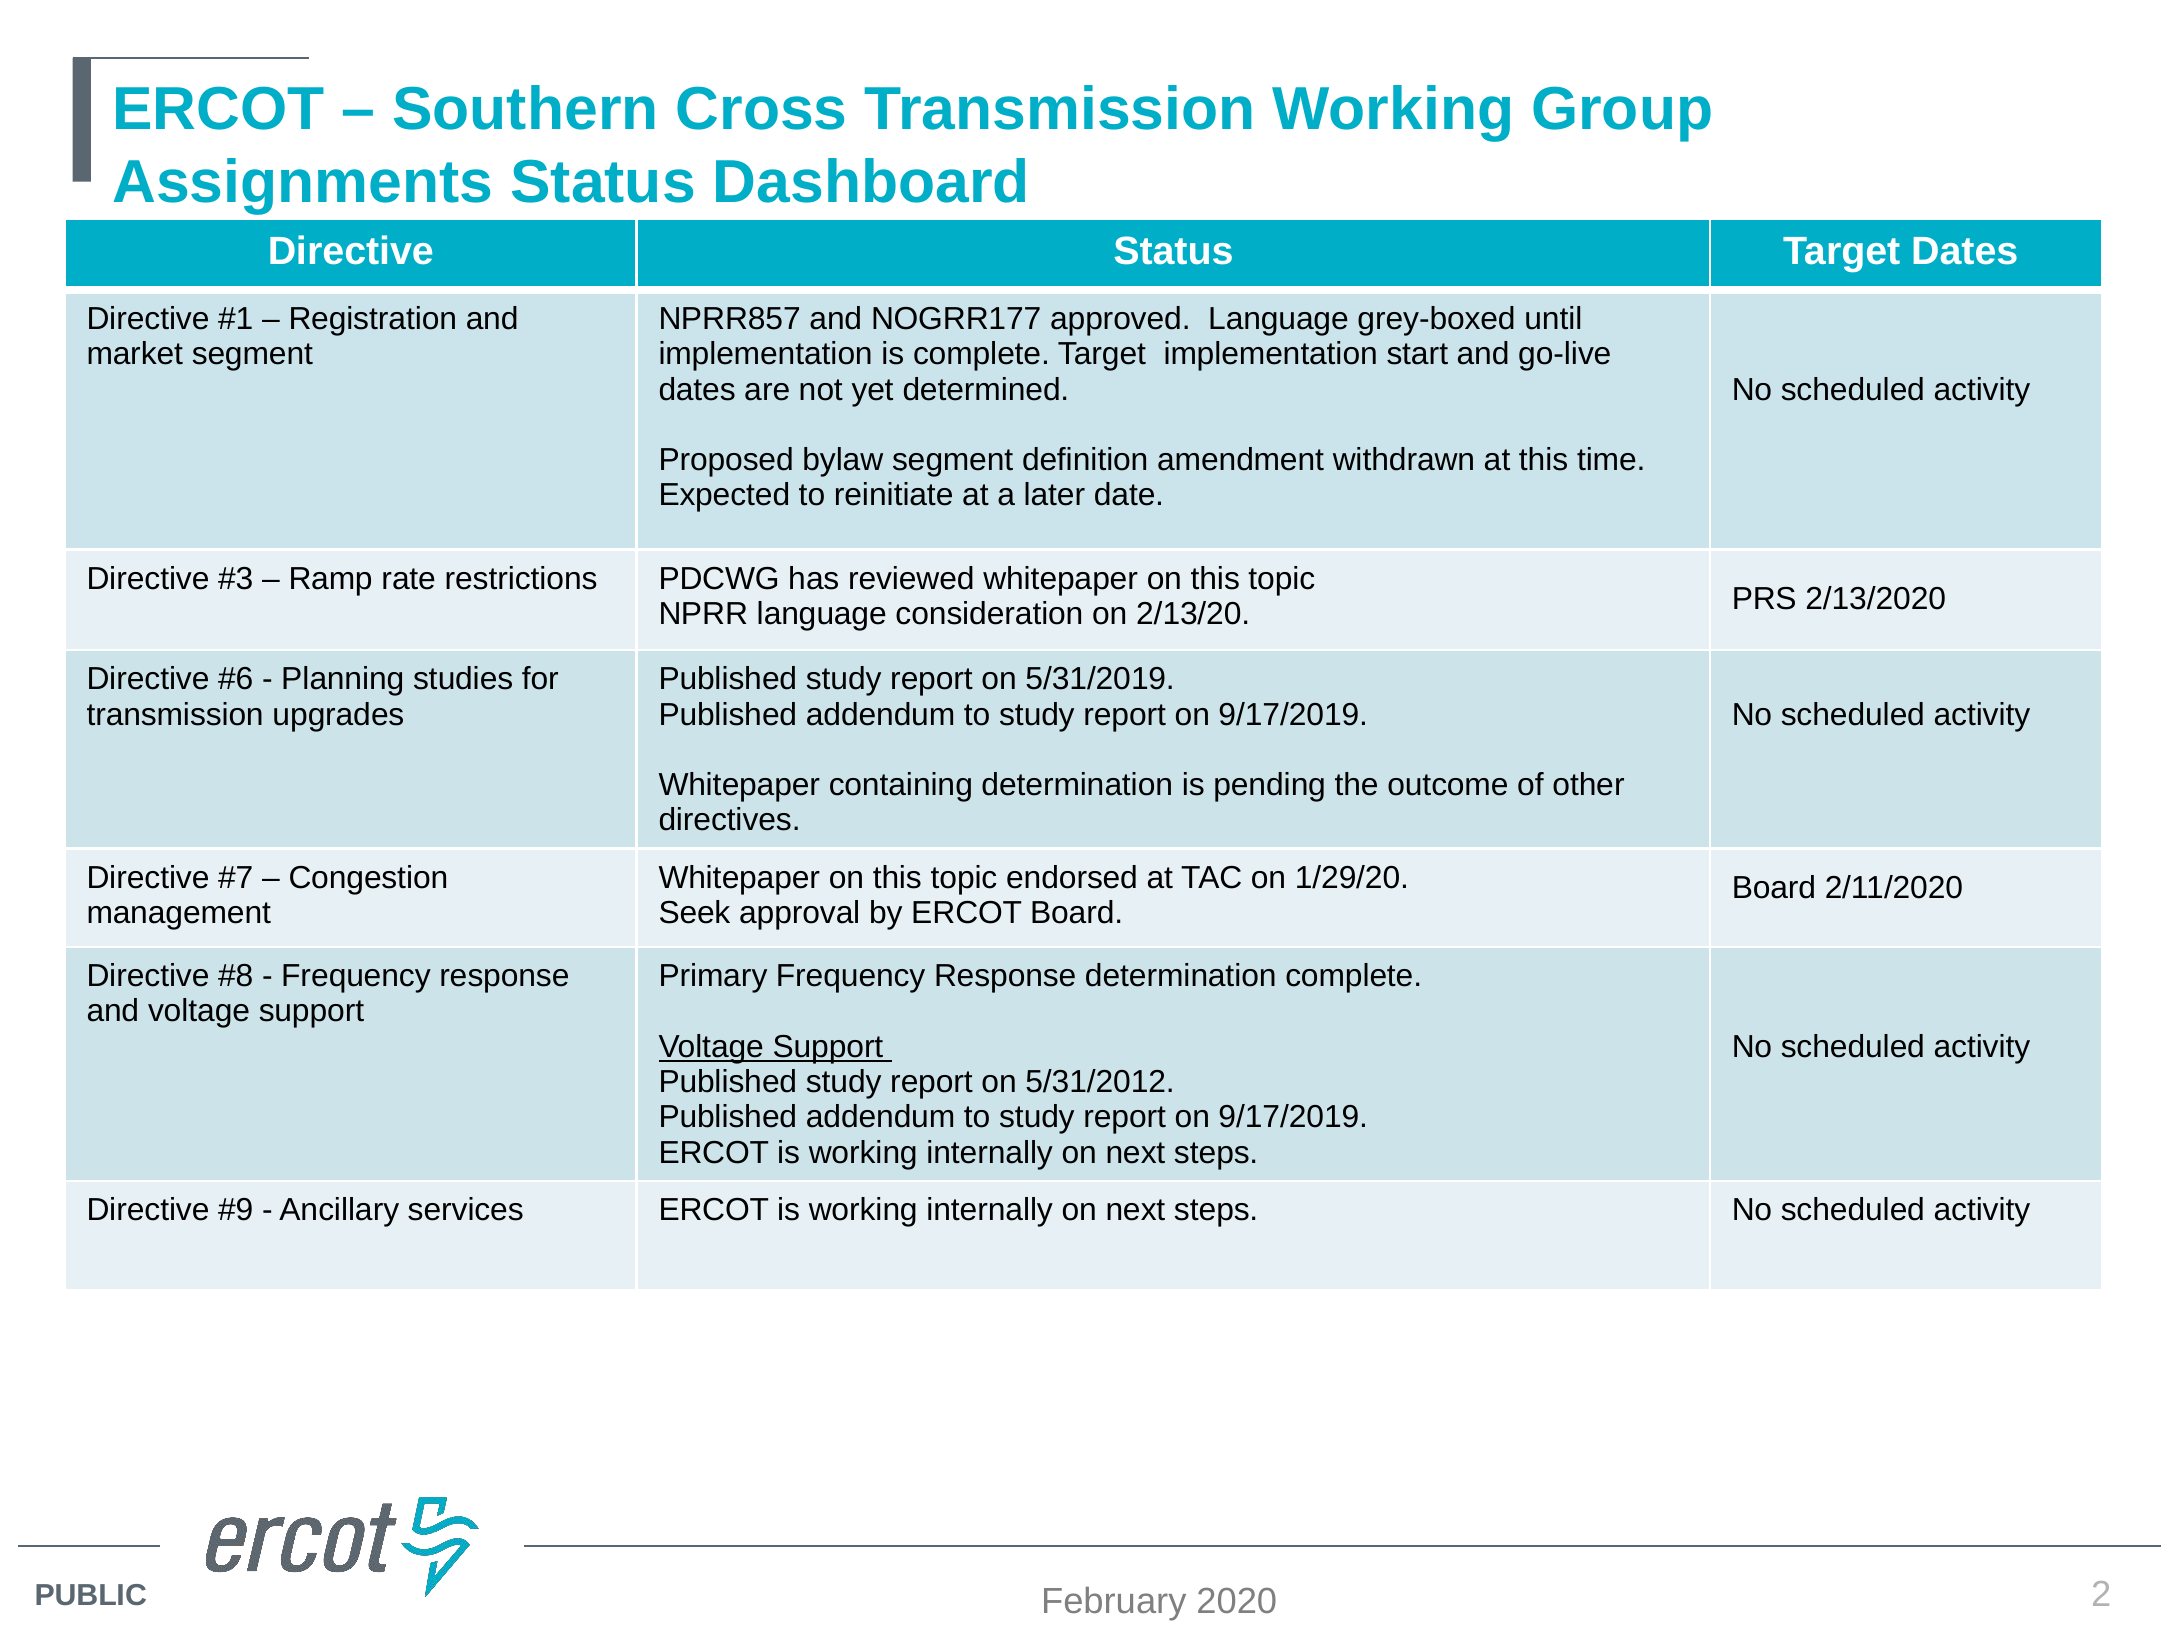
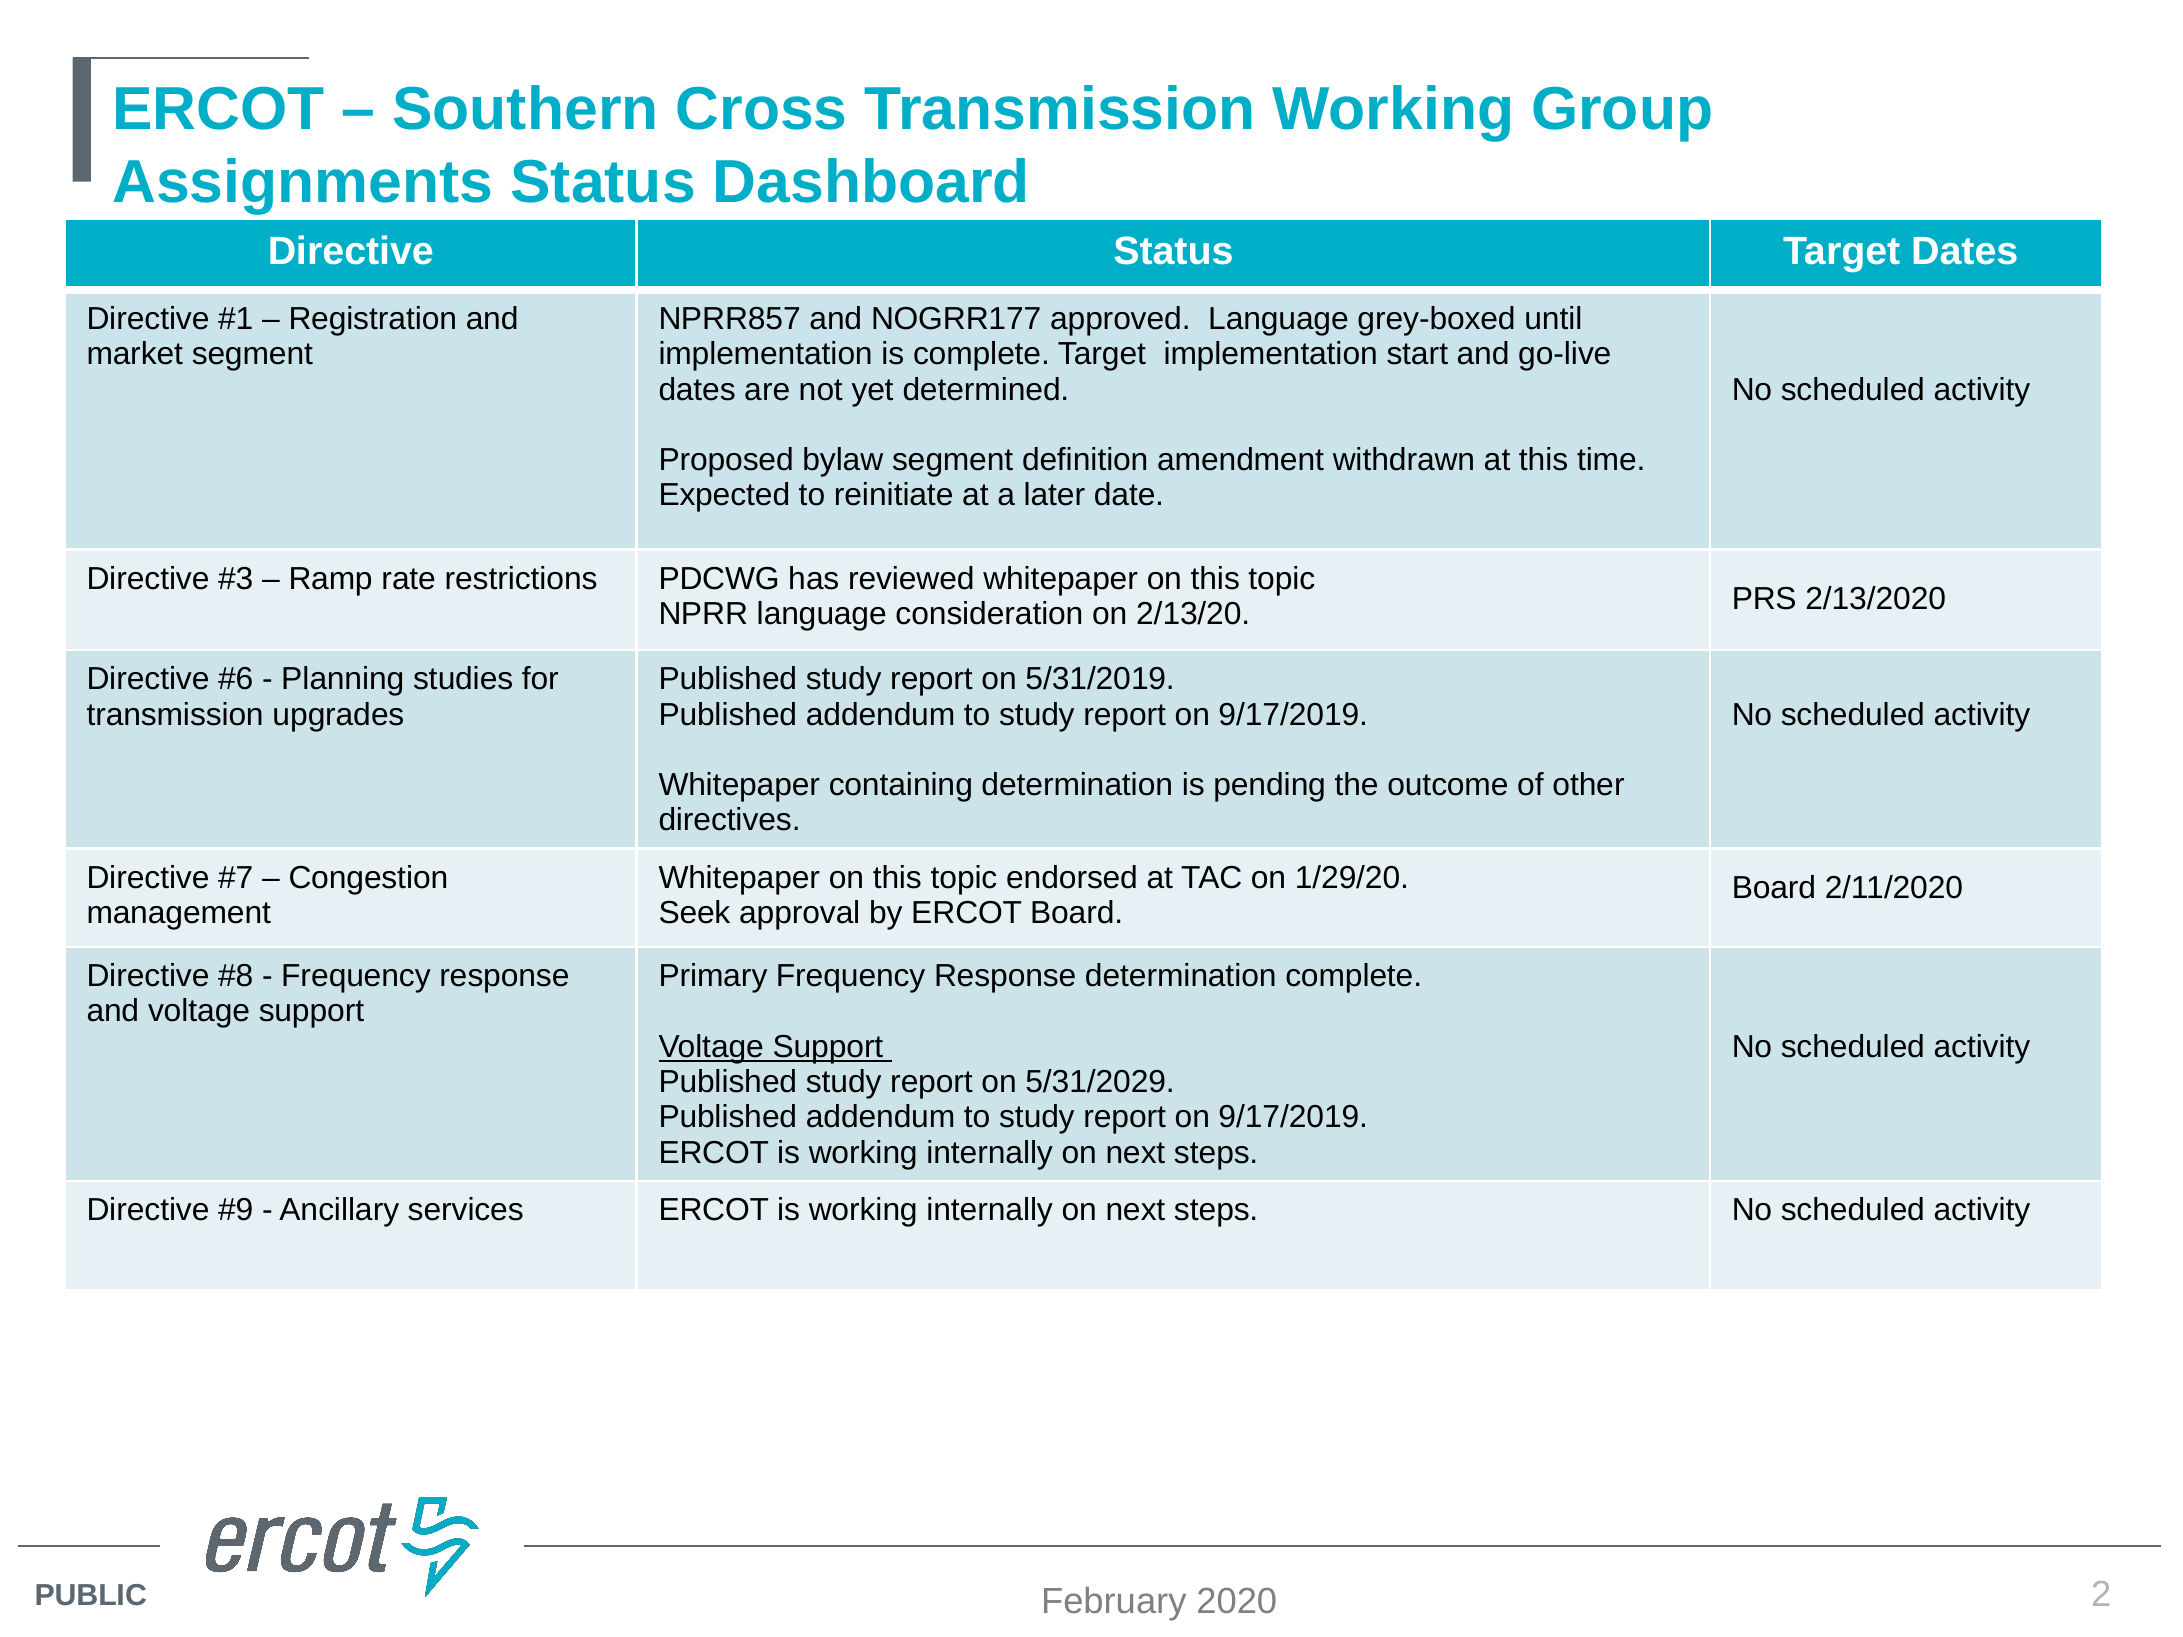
5/31/2012: 5/31/2012 -> 5/31/2029
